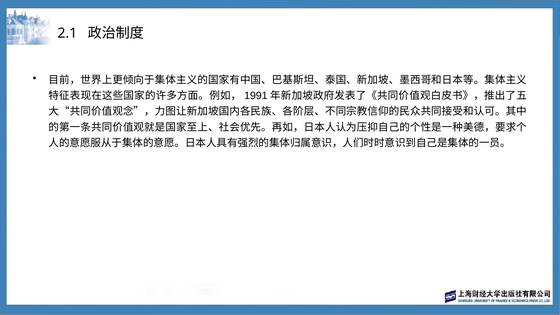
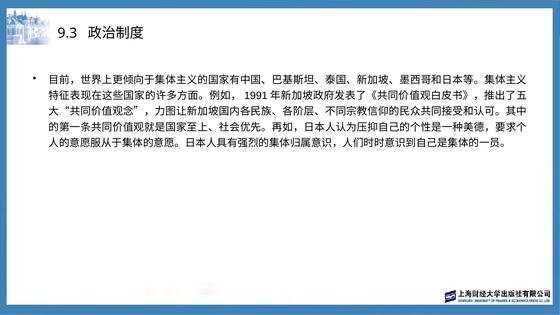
2.1: 2.1 -> 9.3
